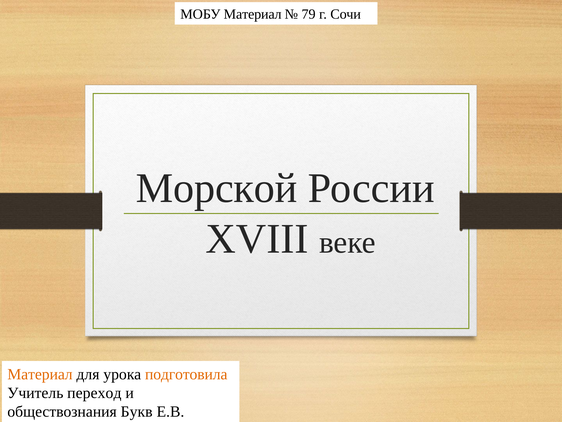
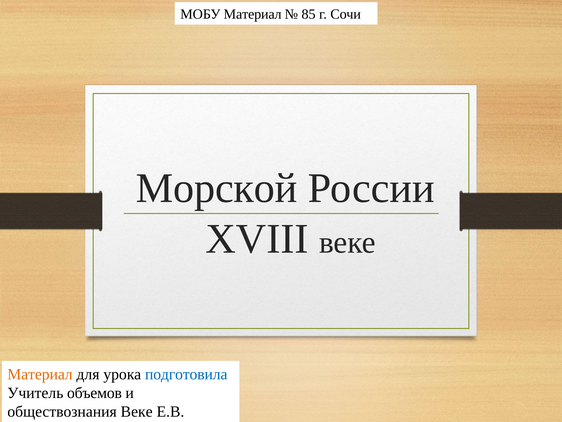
79: 79 -> 85
подготовила colour: orange -> blue
переход: переход -> объемов
обществознания Букв: Букв -> Веке
